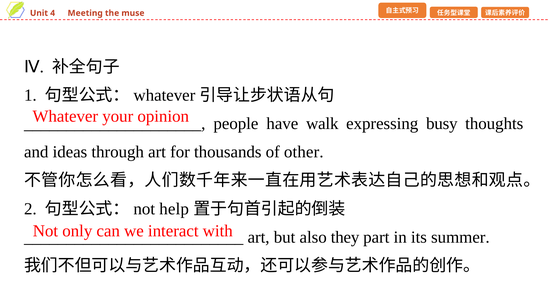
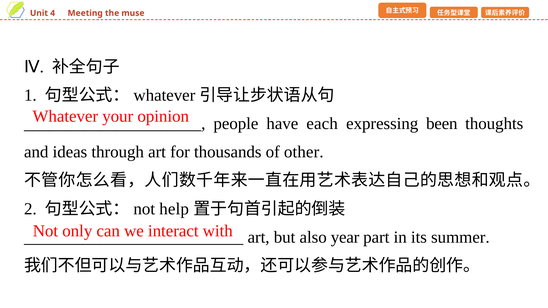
walk: walk -> each
busy: busy -> been
they: they -> year
